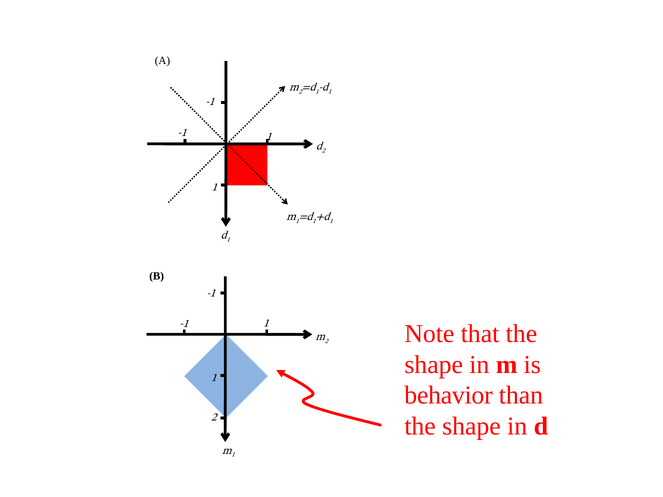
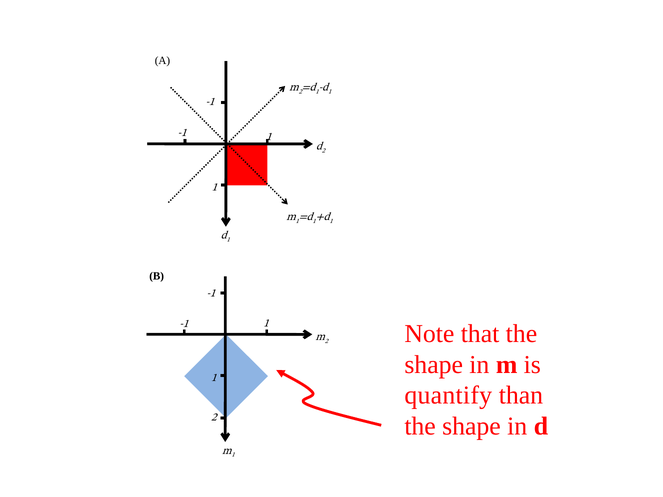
behavior: behavior -> quantify
